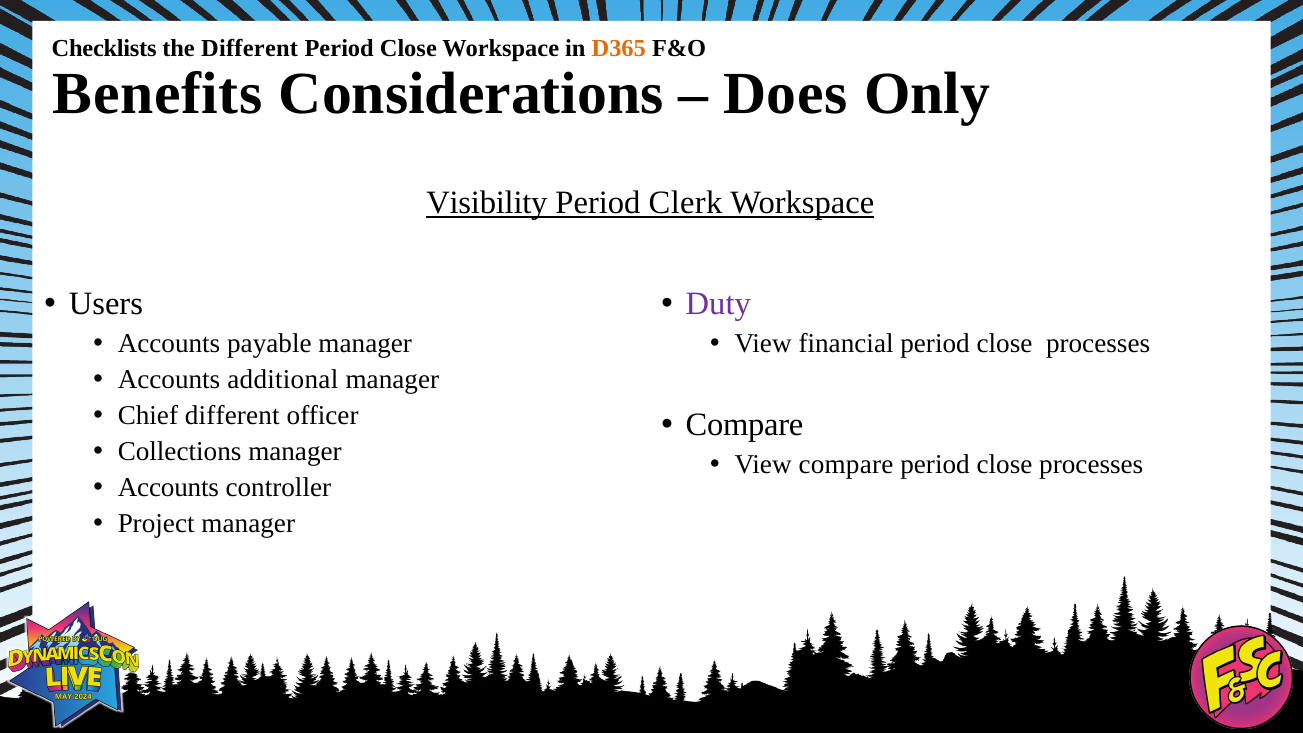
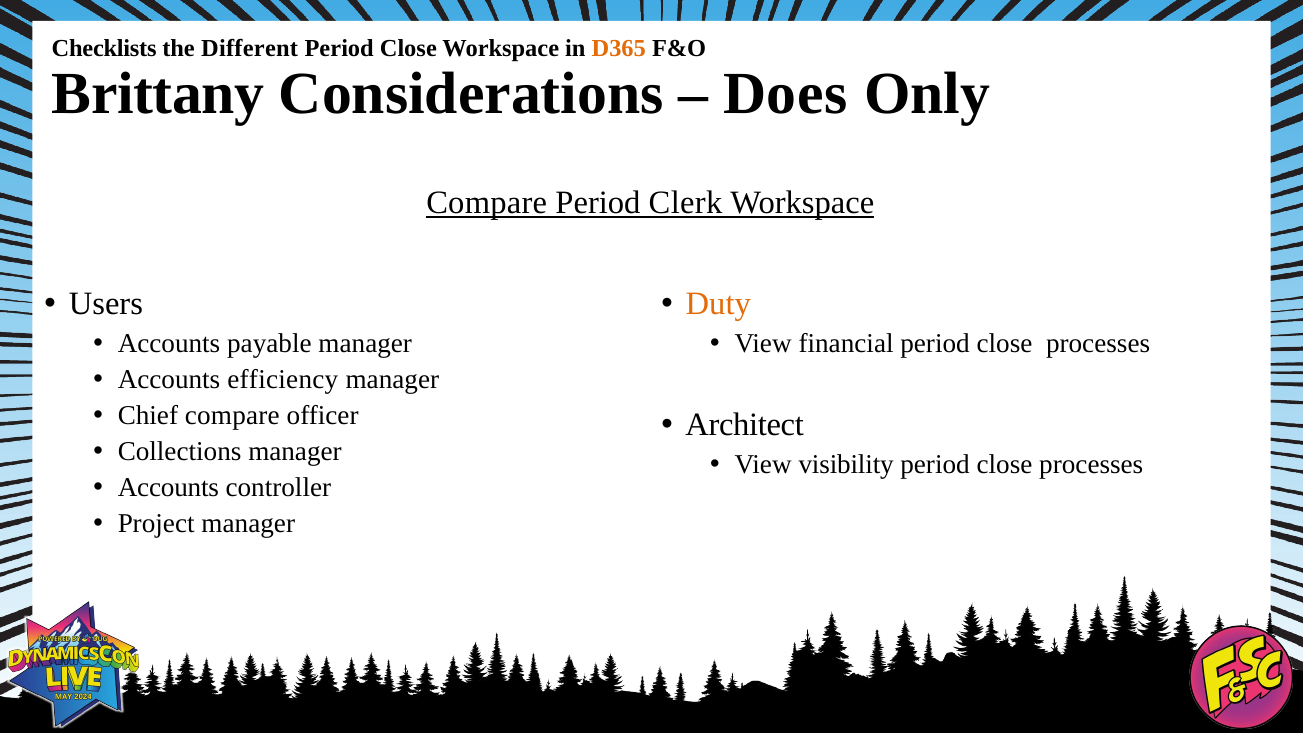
Benefits: Benefits -> Brittany
Visibility at (487, 203): Visibility -> Compare
Duty colour: purple -> orange
additional: additional -> efficiency
Chief different: different -> compare
Compare at (745, 425): Compare -> Architect
View compare: compare -> visibility
